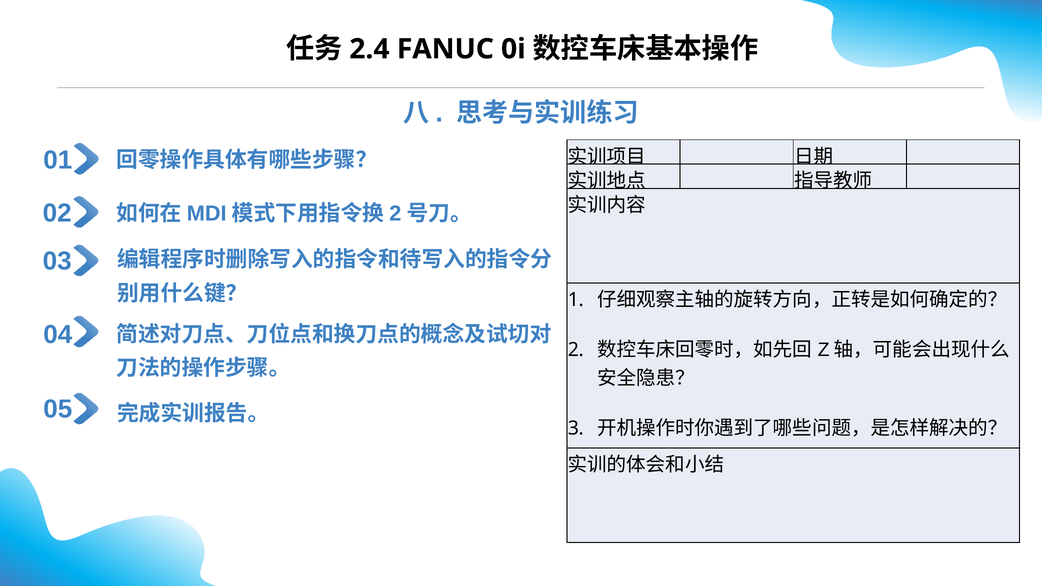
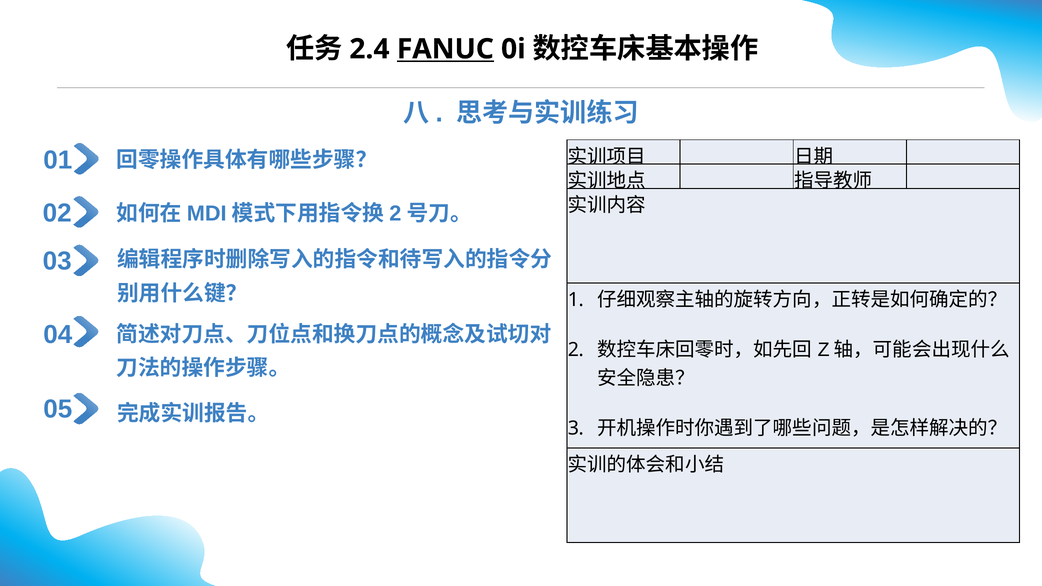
FANUC underline: none -> present
